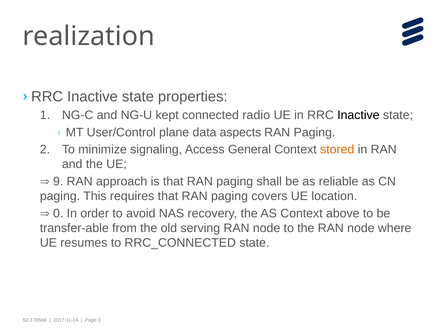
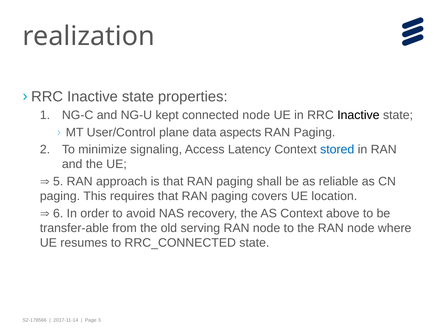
connected radio: radio -> node
General: General -> Latency
stored colour: orange -> blue
9: 9 -> 5
0: 0 -> 6
